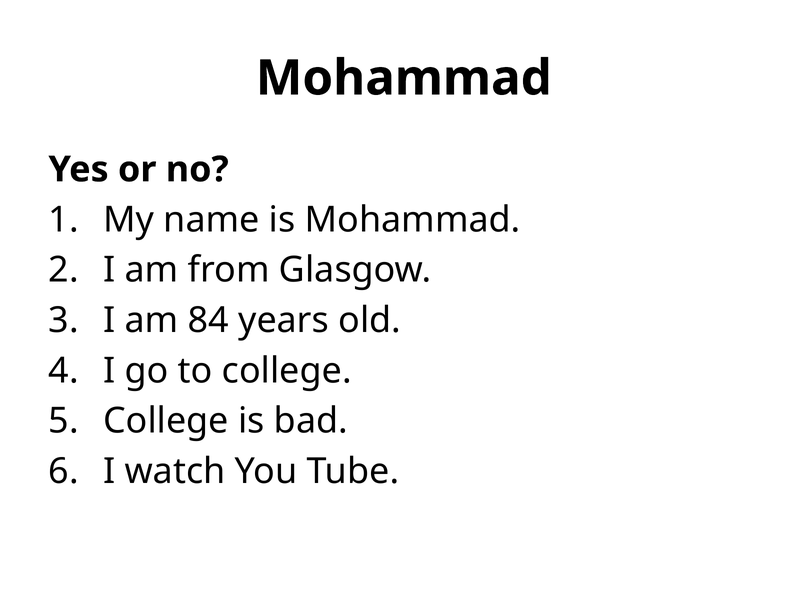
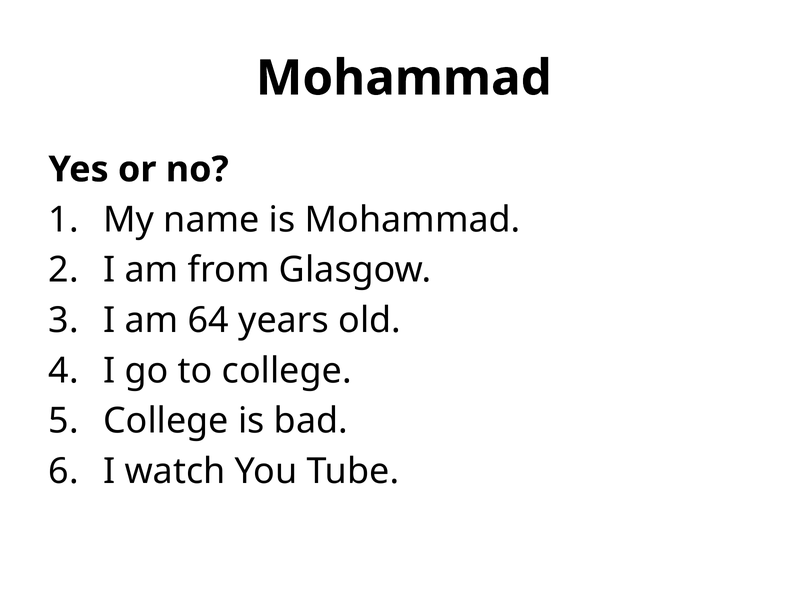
84: 84 -> 64
